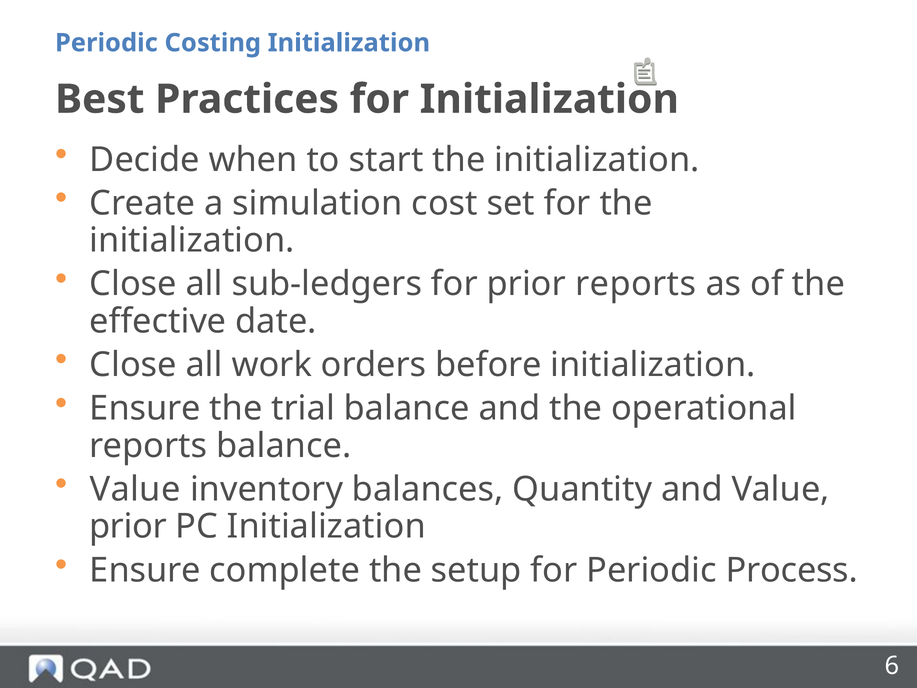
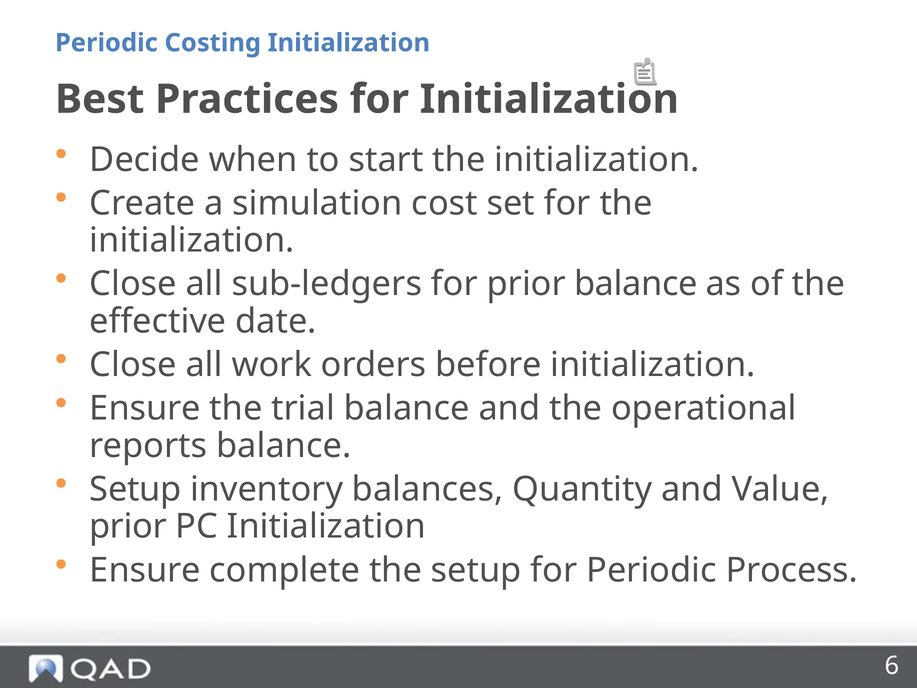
prior reports: reports -> balance
Value at (135, 489): Value -> Setup
